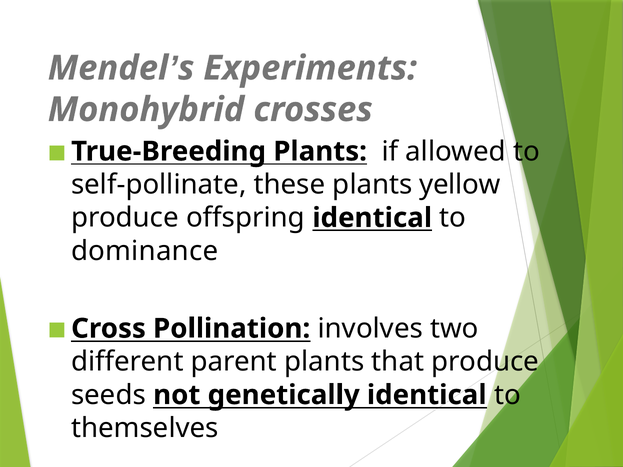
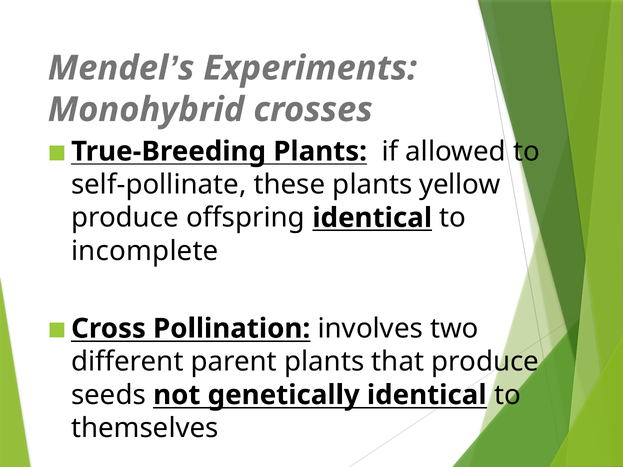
dominance: dominance -> incomplete
